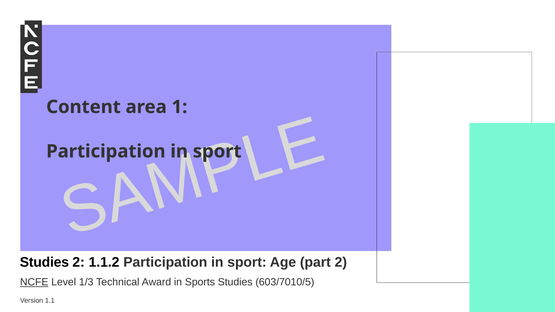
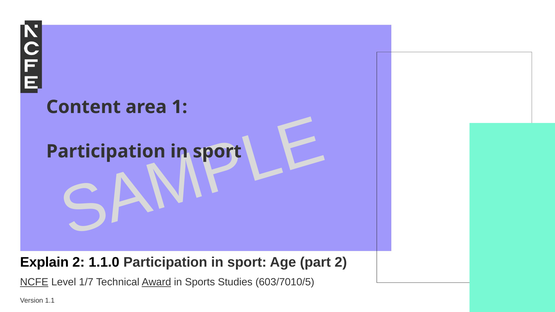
Studies at (44, 262): Studies -> Explain
1.1.2: 1.1.2 -> 1.1.0
1/3: 1/3 -> 1/7
Award underline: none -> present
